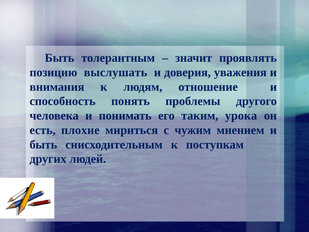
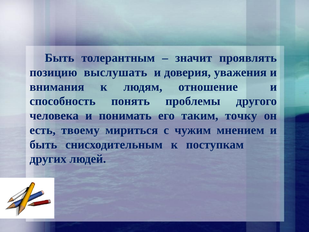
урока: урока -> точку
плохие: плохие -> твоему
